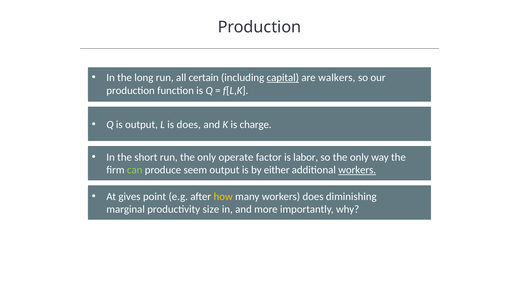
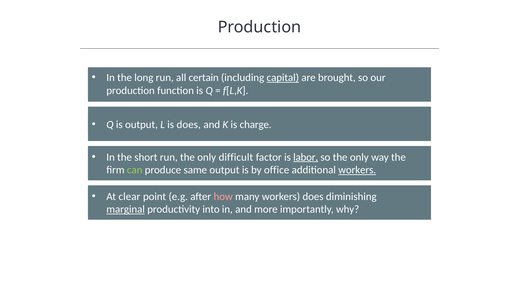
walkers: walkers -> brought
operate: operate -> difficult
labor underline: none -> present
seem: seem -> same
either: either -> office
gives: gives -> clear
how colour: yellow -> pink
marginal underline: none -> present
size: size -> into
